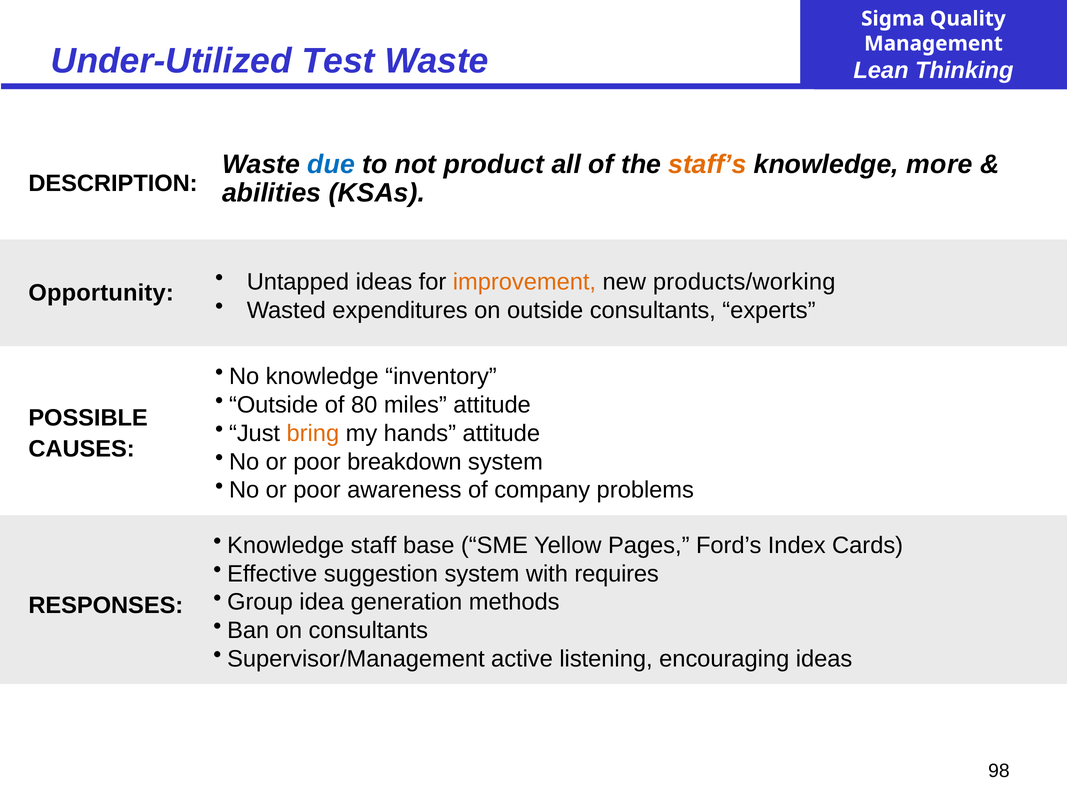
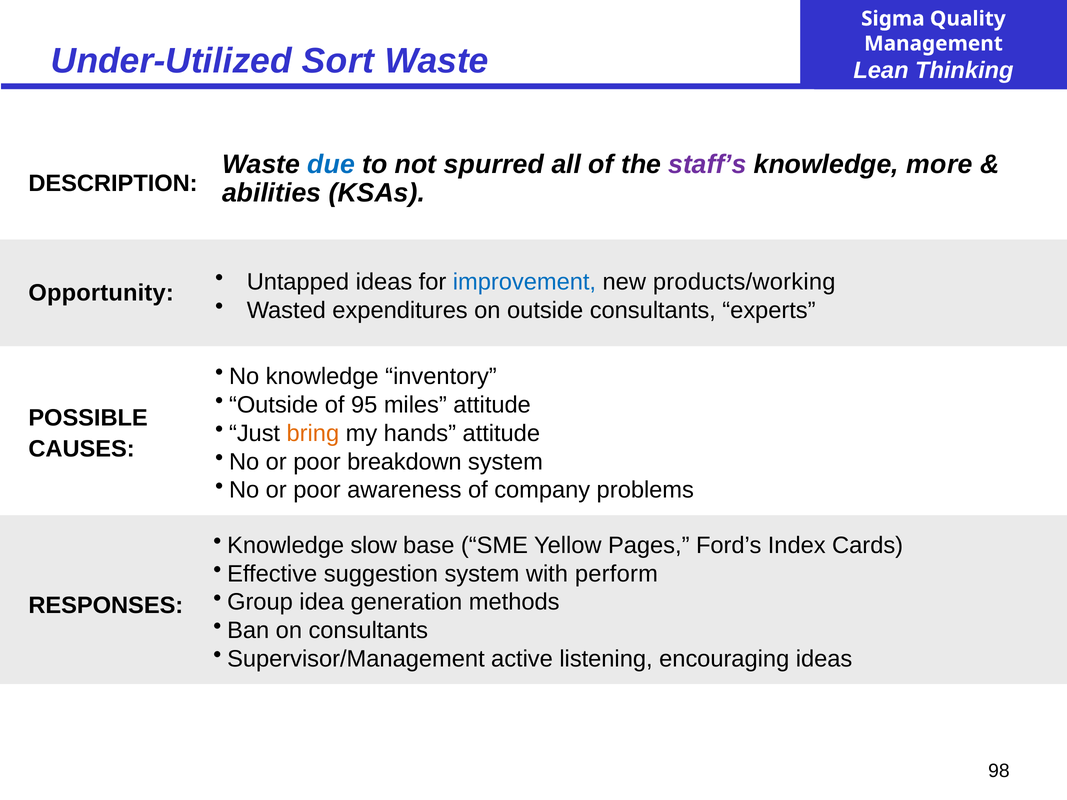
Test: Test -> Sort
product: product -> spurred
staff’s colour: orange -> purple
improvement colour: orange -> blue
80: 80 -> 95
staff: staff -> slow
requires: requires -> perform
